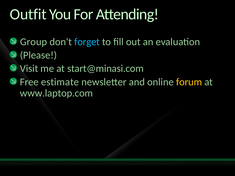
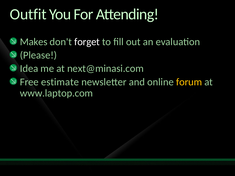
Group: Group -> Makes
forget colour: light blue -> white
Visit: Visit -> Idea
start@minasi.com: start@minasi.com -> next@minasi.com
